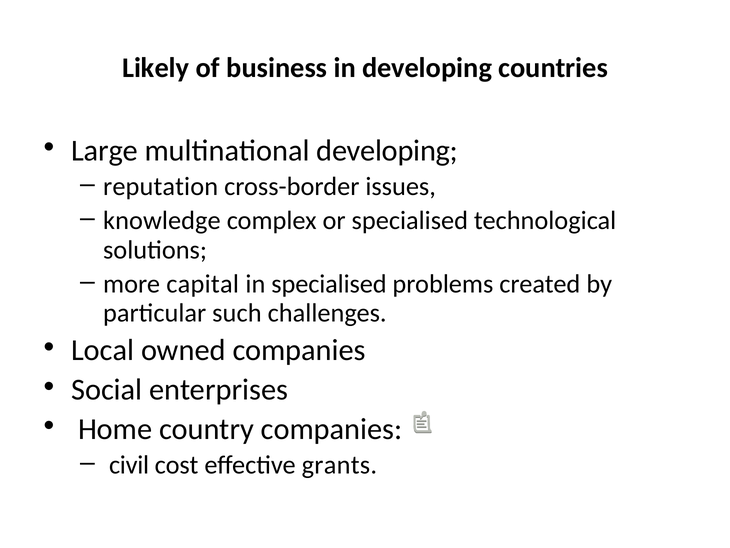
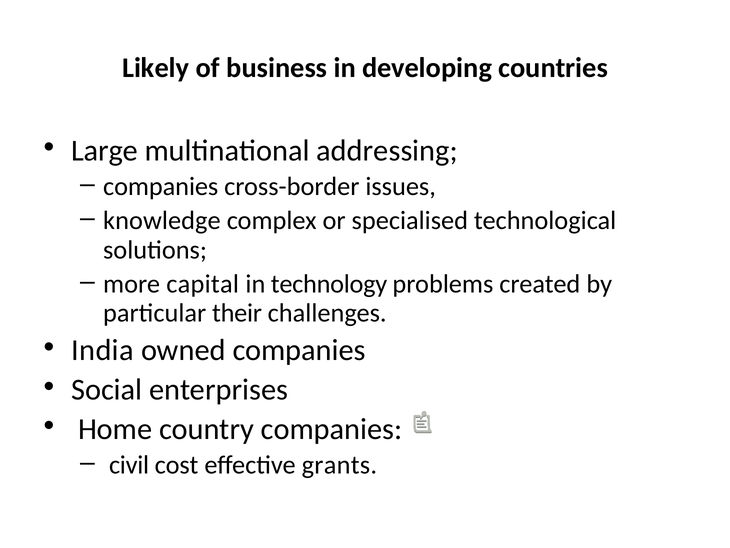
multinational developing: developing -> addressing
reputation at (161, 186): reputation -> companies
in specialised: specialised -> technology
such: such -> their
Local: Local -> India
